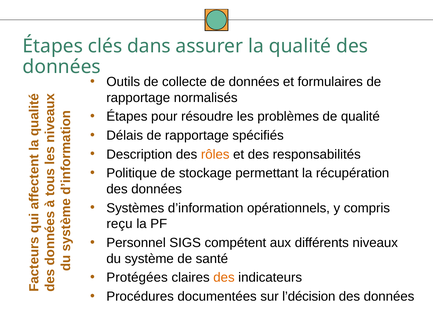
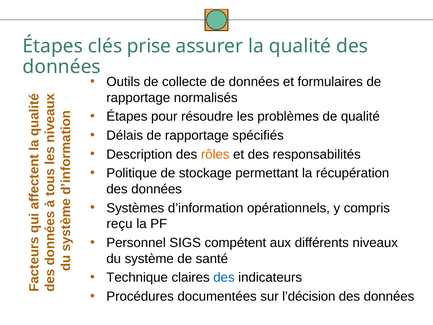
dans: dans -> prise
Protégées: Protégées -> Technique
des at (224, 277) colour: orange -> blue
